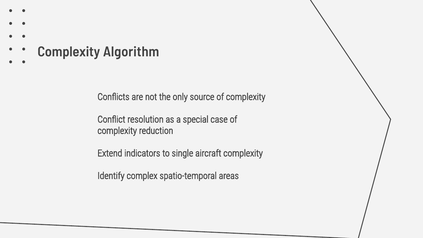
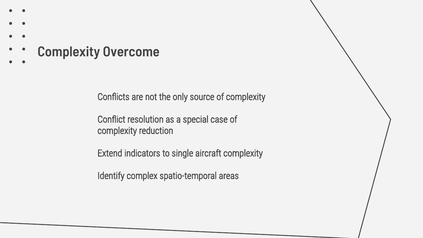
Algorithm: Algorithm -> Overcome
